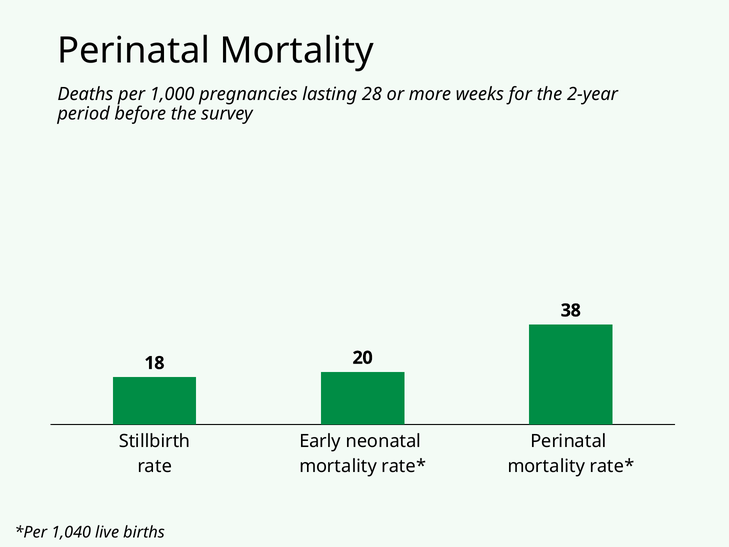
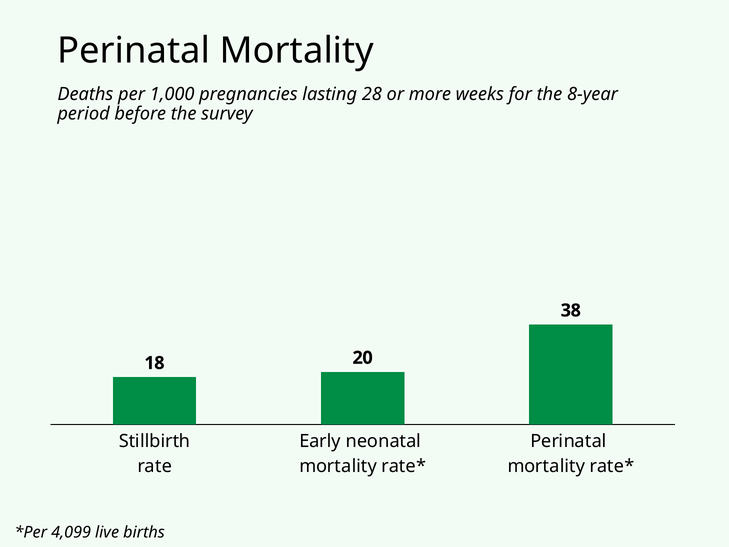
2-year: 2-year -> 8-year
1,040: 1,040 -> 4,099
